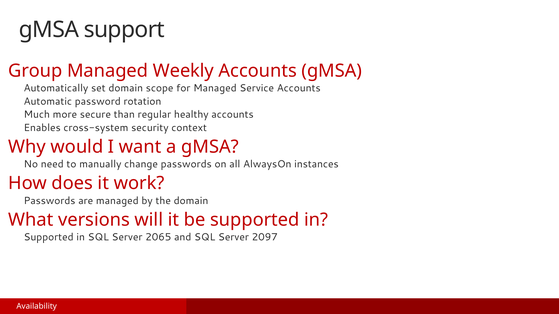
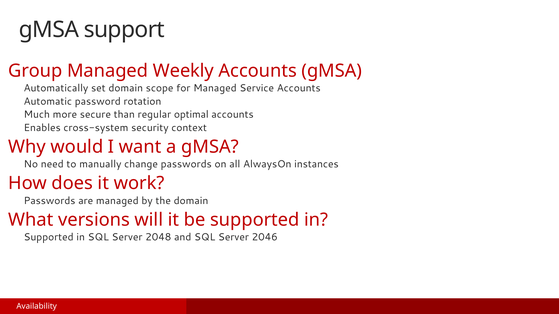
healthy: healthy -> optimal
2065: 2065 -> 2048
2097: 2097 -> 2046
